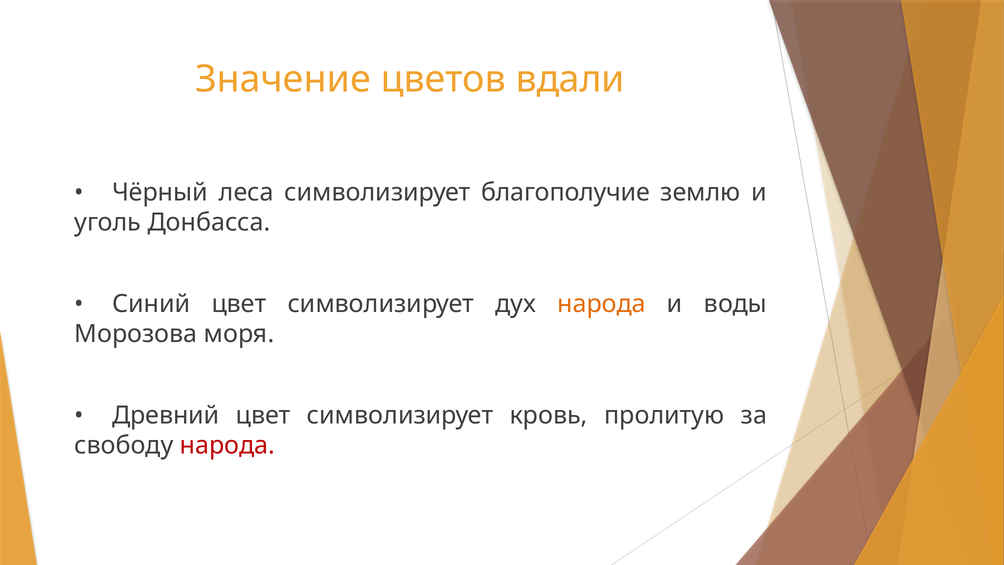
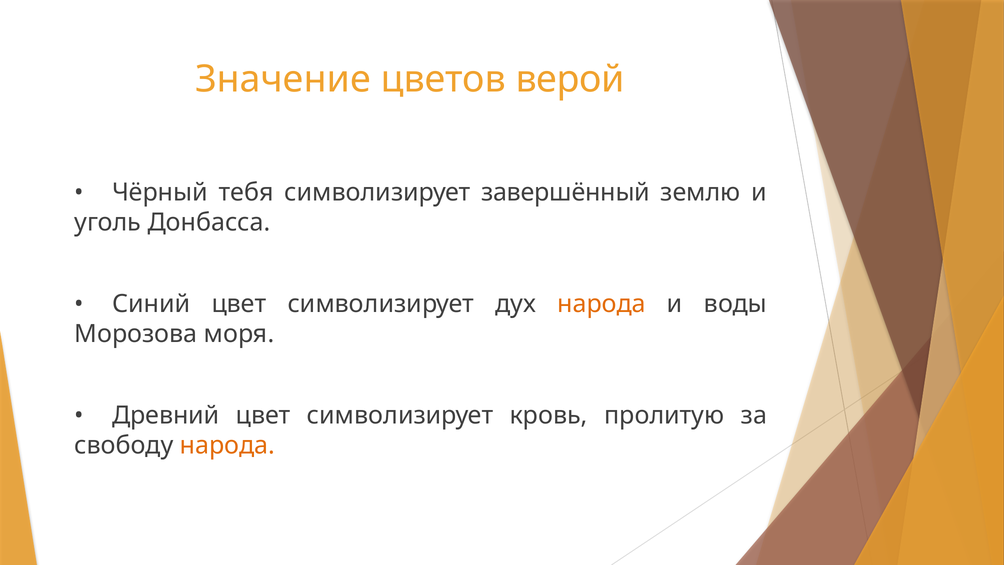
вдали: вдали -> верой
леса: леса -> тебя
благополучие: благополучие -> завершённый
народа at (227, 445) colour: red -> orange
